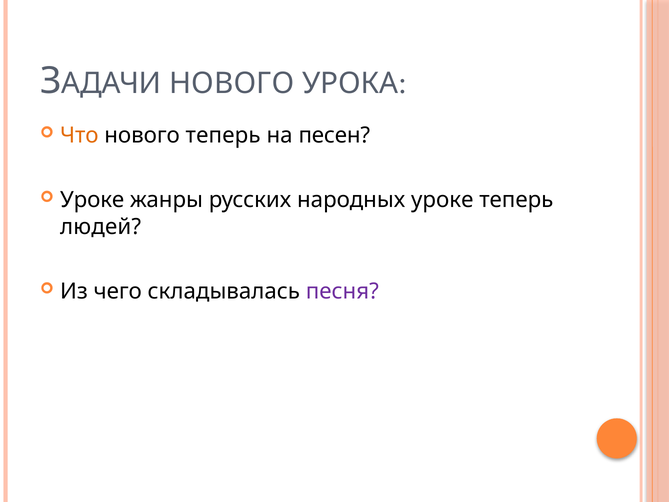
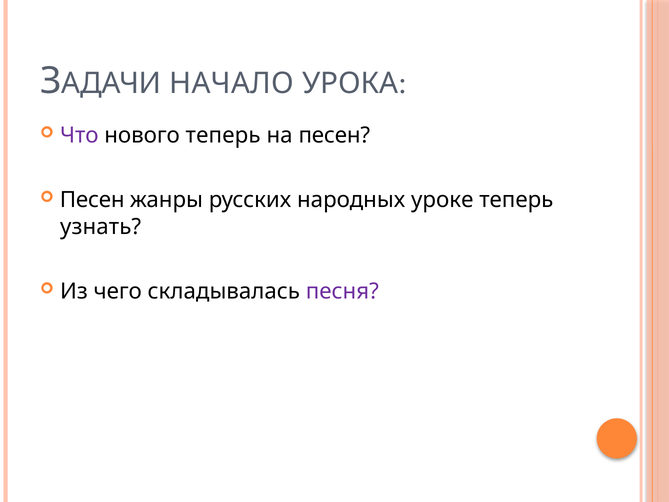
НОВОГО at (232, 83): НОВОГО -> НАЧАЛО
Что colour: orange -> purple
Уроке at (92, 200): Уроке -> Песен
людей: людей -> узнать
